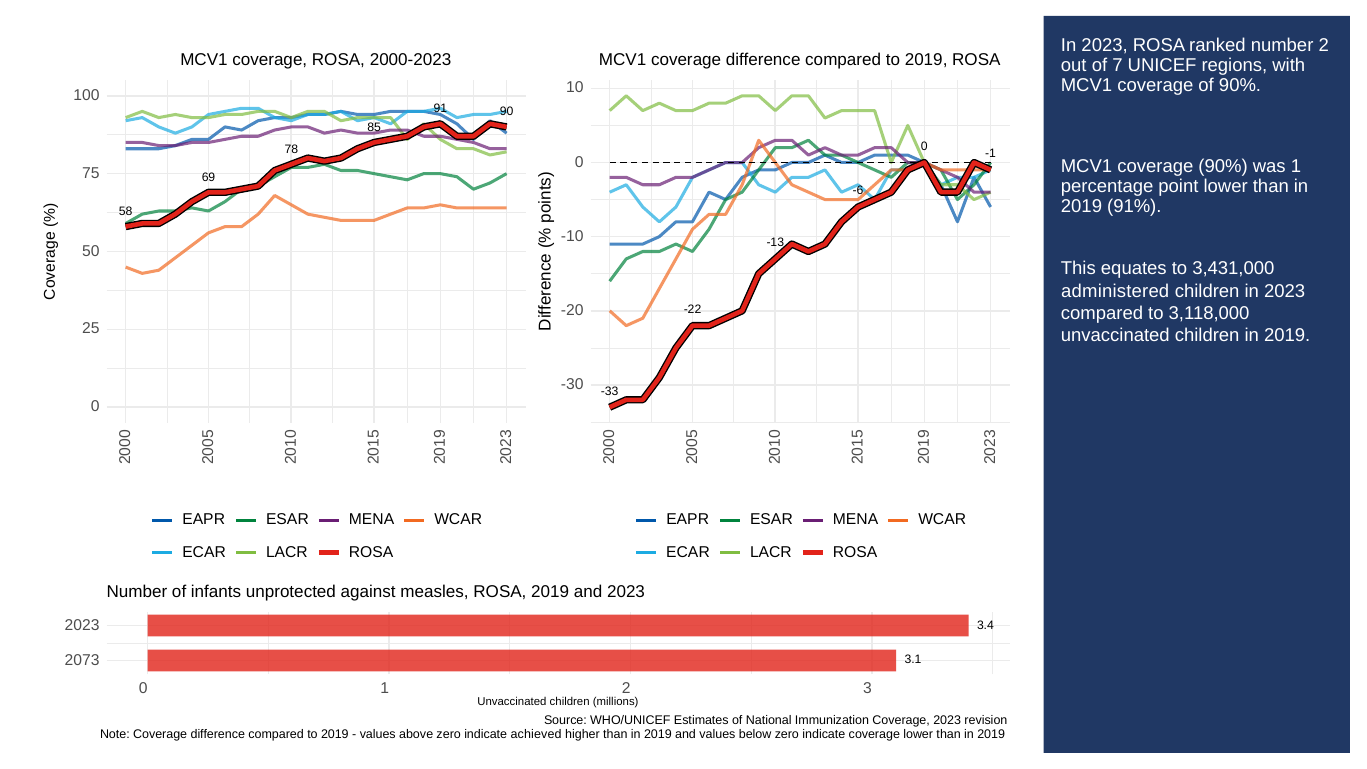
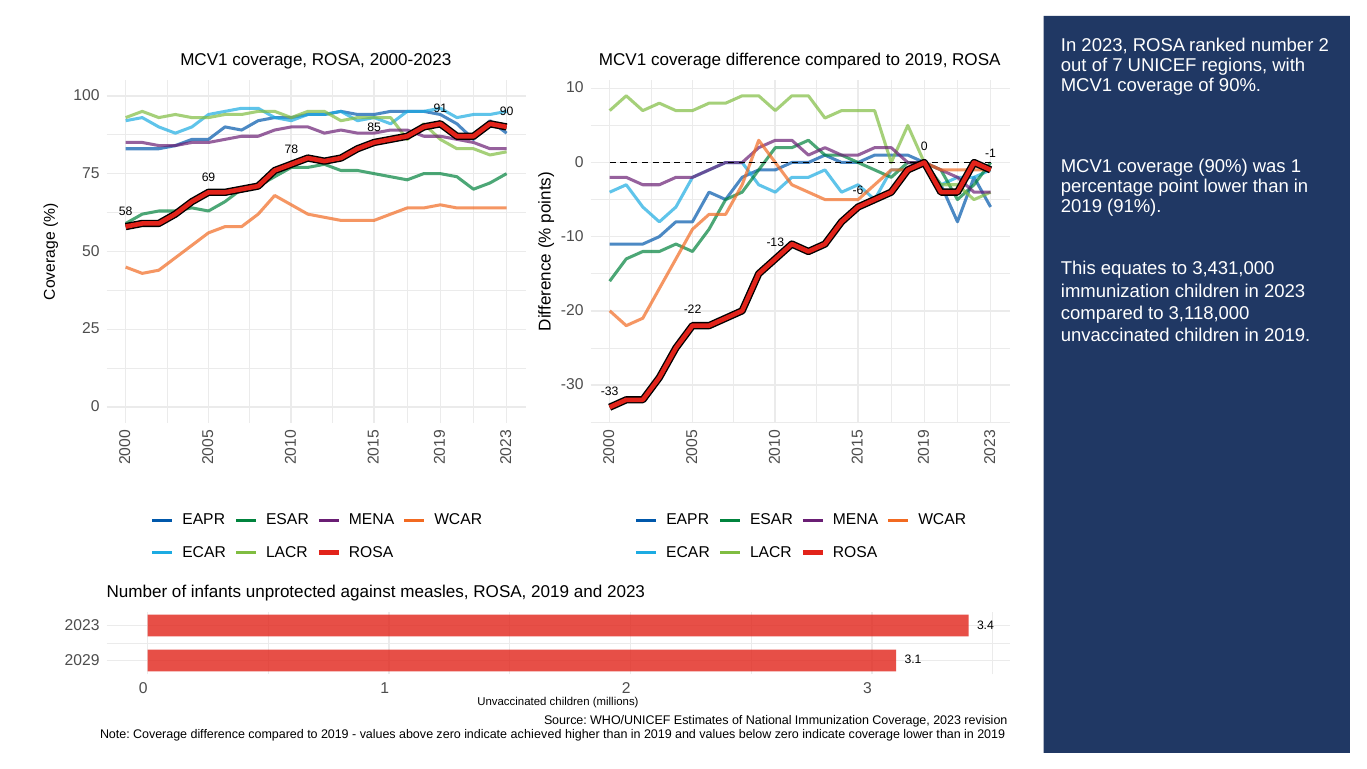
administered at (1115, 291): administered -> immunization
2073: 2073 -> 2029
